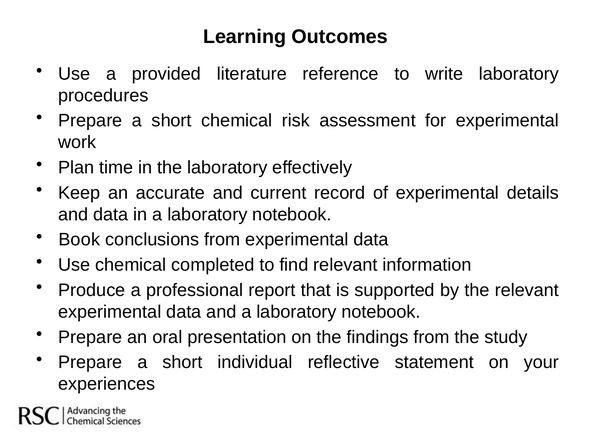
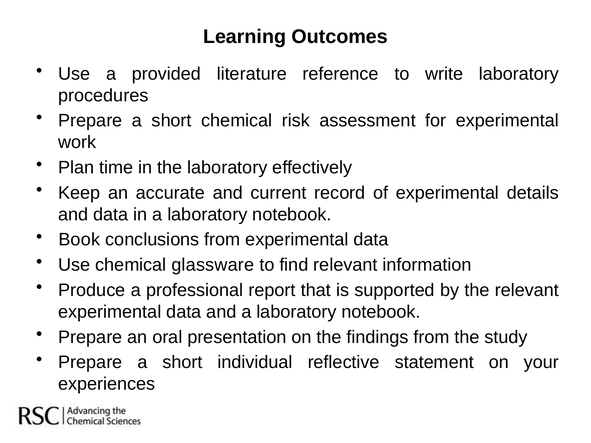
completed: completed -> glassware
